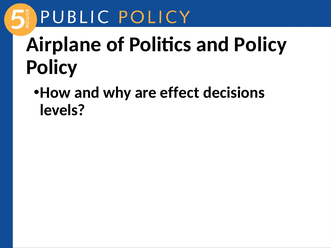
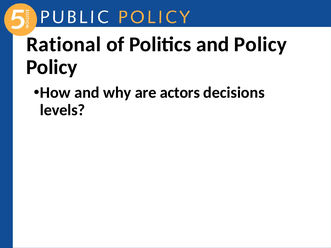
Airplane: Airplane -> Rational
effect: effect -> actors
